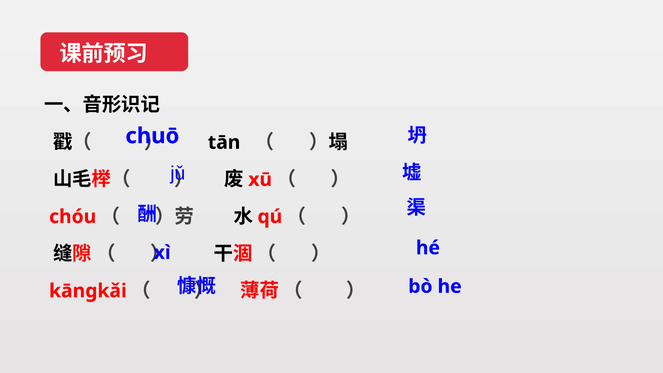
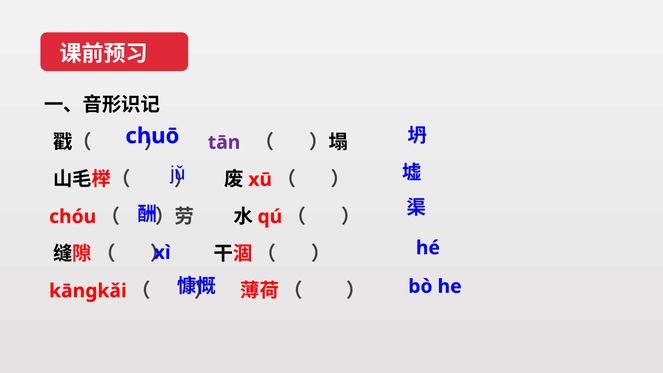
tān colour: black -> purple
